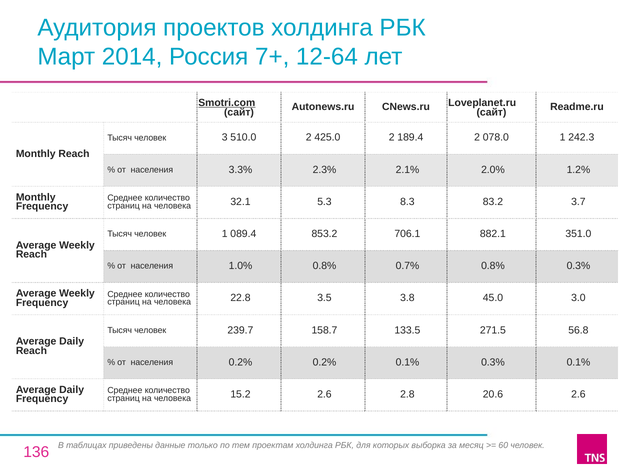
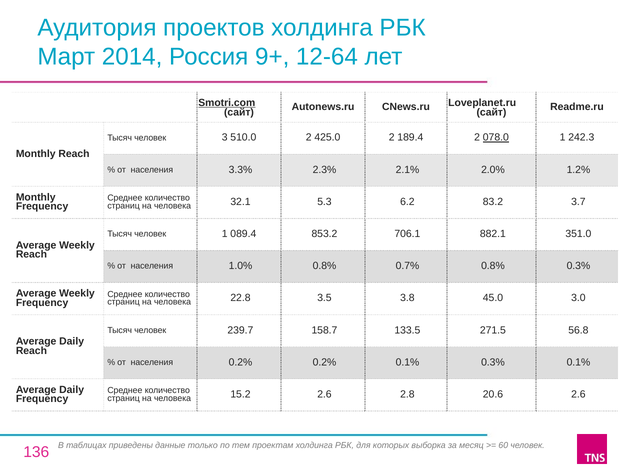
7+: 7+ -> 9+
078.0 underline: none -> present
8.3: 8.3 -> 6.2
